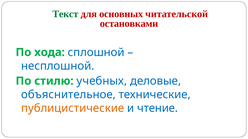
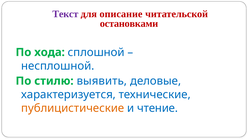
Текст colour: green -> purple
основных: основных -> описание
учебных: учебных -> выявить
объяснительное: объяснительное -> характеризуется
